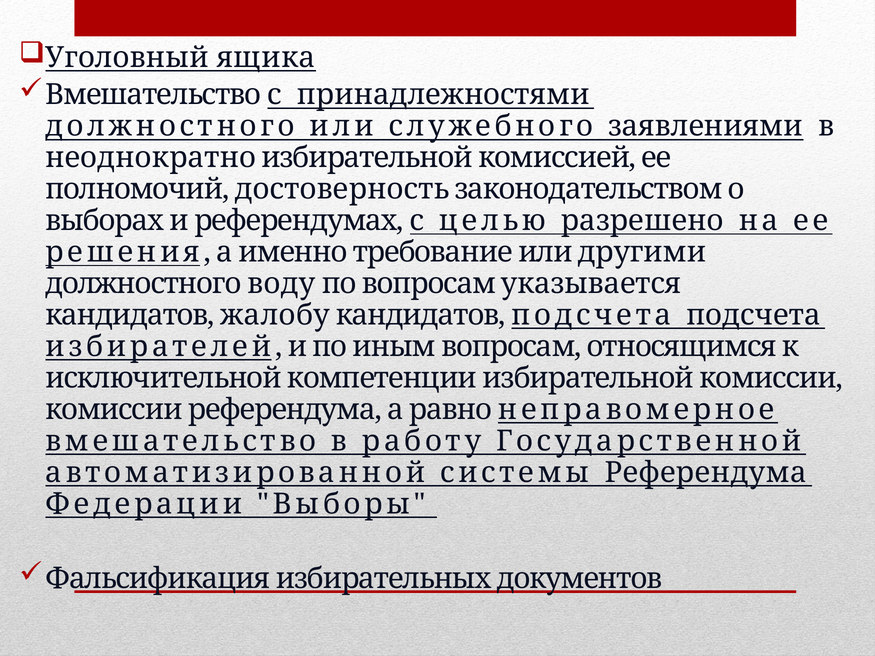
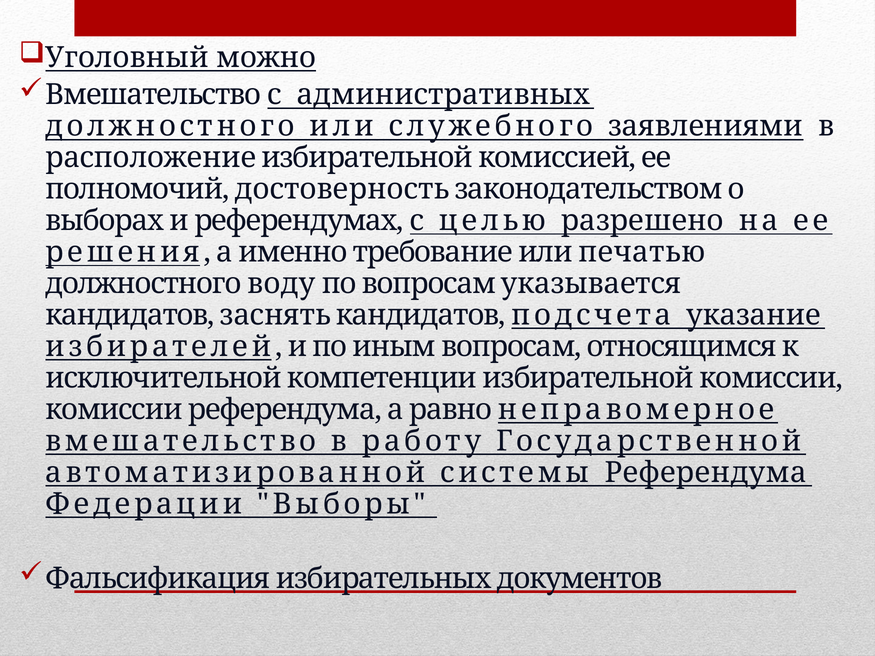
ящика: ящика -> можно
принадлежностями: принадлежностями -> административных
неоднократно: неоднократно -> расположение
другими: другими -> печатью
жалобу: жалобу -> заснять
подсчета подсчета: подсчета -> указание
